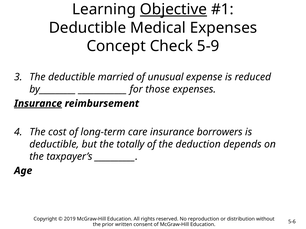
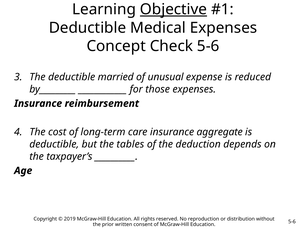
Check 5-9: 5-9 -> 5-6
Insurance at (38, 104) underline: present -> none
borrowers: borrowers -> aggregate
totally: totally -> tables
